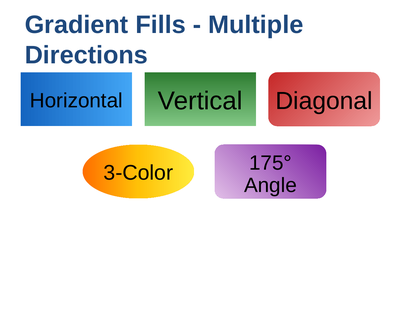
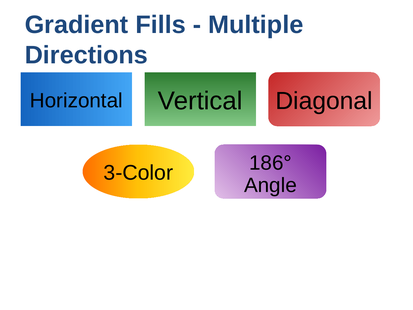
175°: 175° -> 186°
